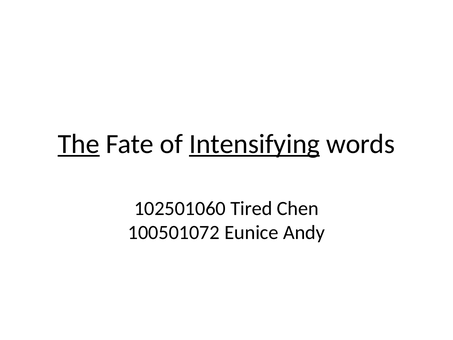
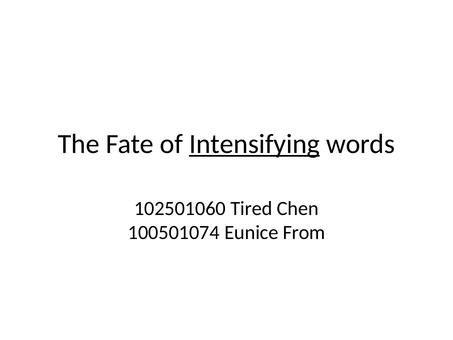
The underline: present -> none
100501072: 100501072 -> 100501074
Andy: Andy -> From
